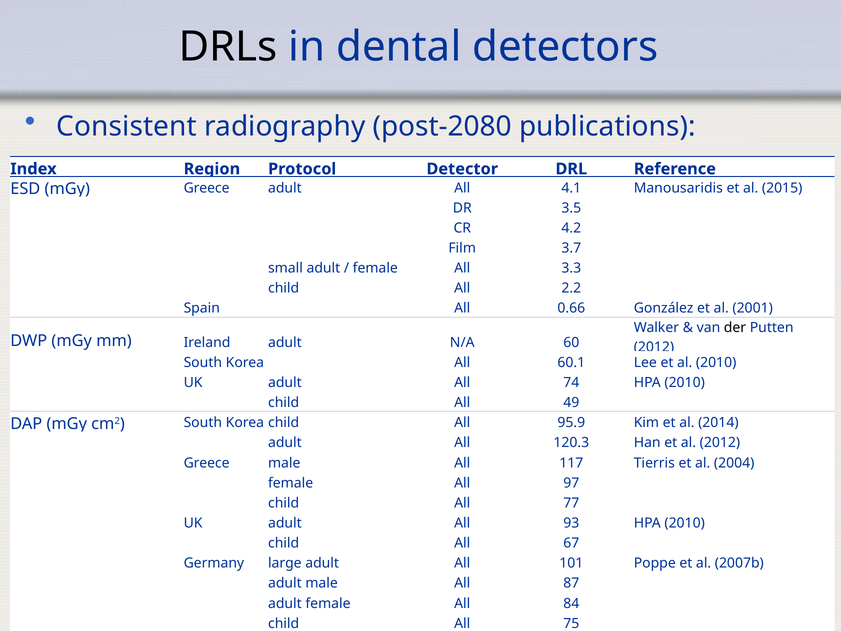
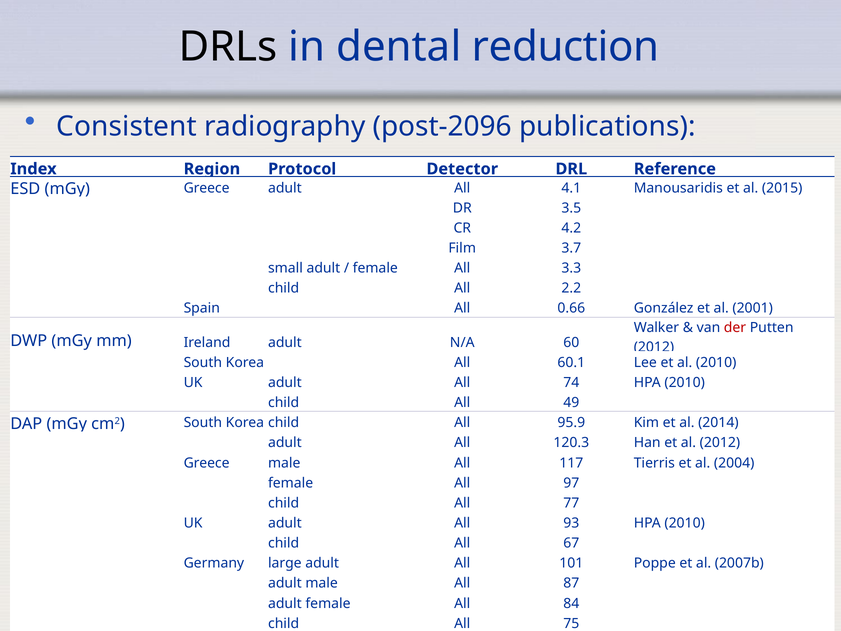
detectors: detectors -> reduction
post-2080: post-2080 -> post-2096
der colour: black -> red
